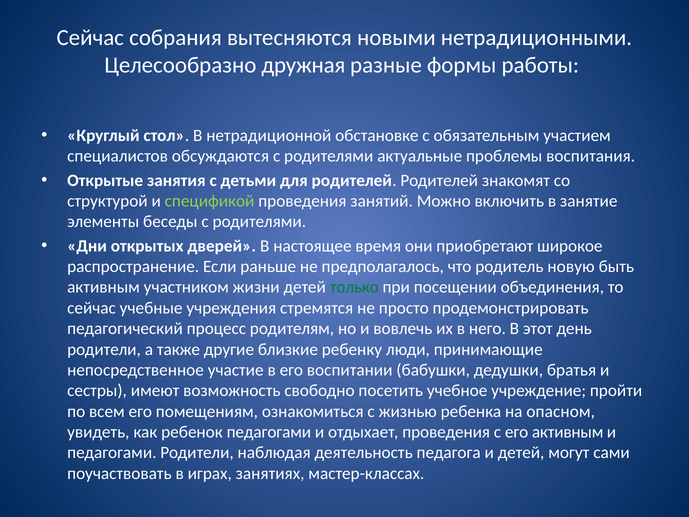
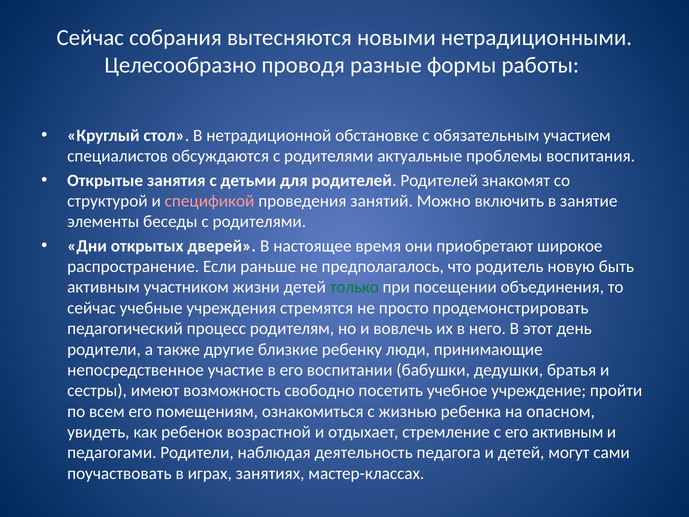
дружная: дружная -> проводя
спецификой colour: light green -> pink
ребенок педагогами: педагогами -> возрастной
отдыхает проведения: проведения -> стремление
